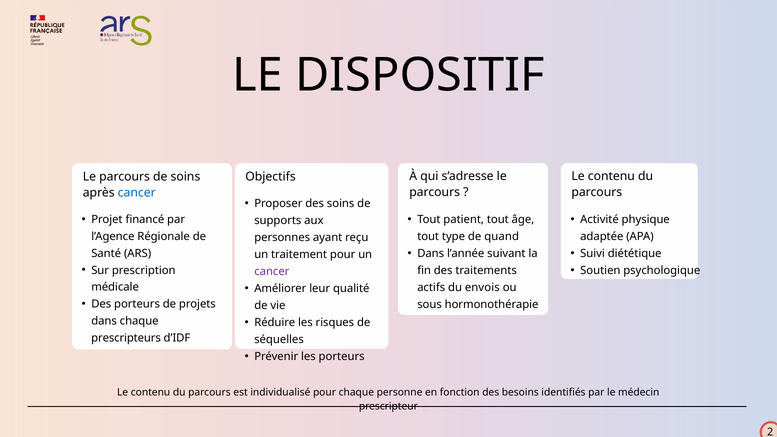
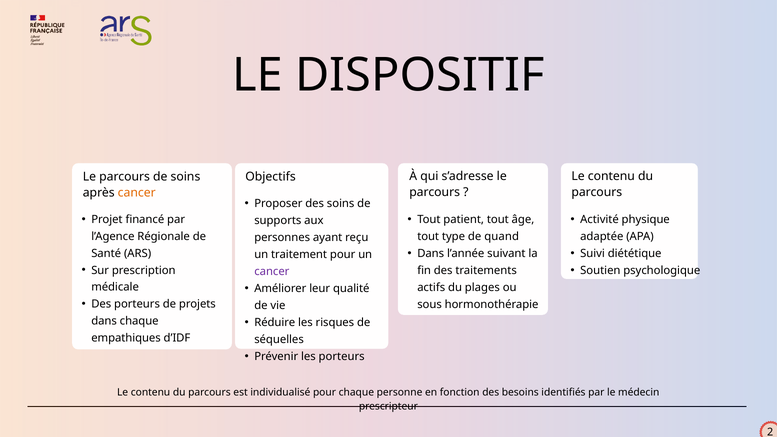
cancer at (137, 193) colour: blue -> orange
envois: envois -> plages
prescripteurs: prescripteurs -> empathiques
